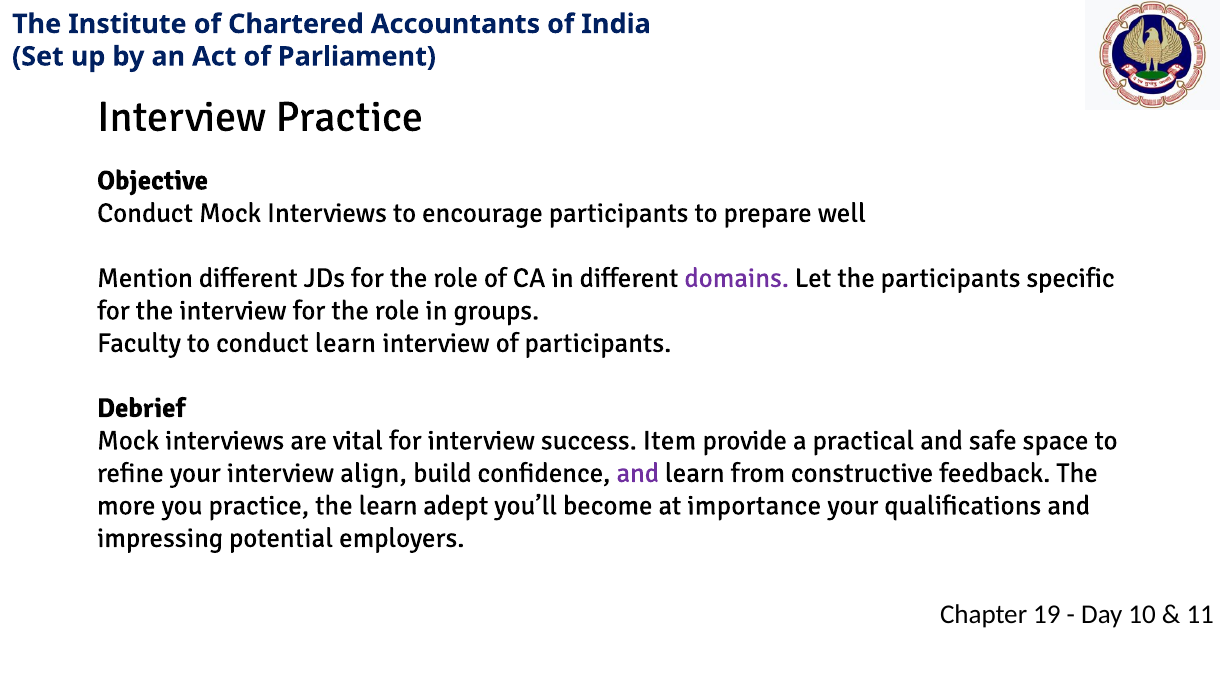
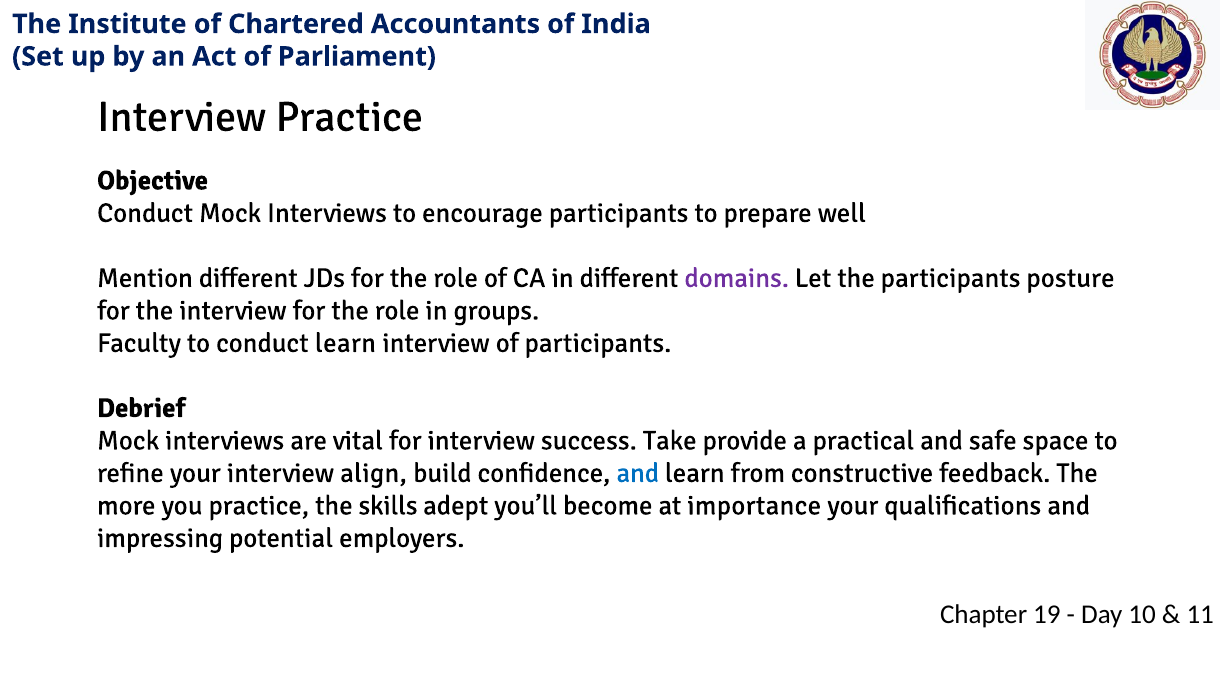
specific: specific -> posture
Item: Item -> Take
and at (638, 473) colour: purple -> blue
the learn: learn -> skills
